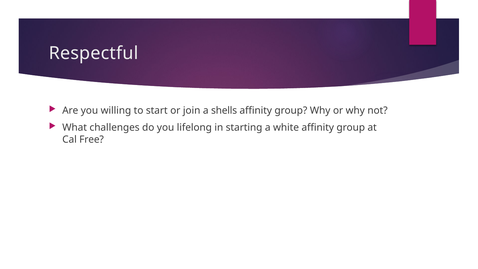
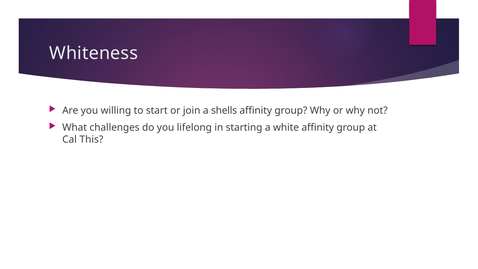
Respectful: Respectful -> Whiteness
Free: Free -> This
